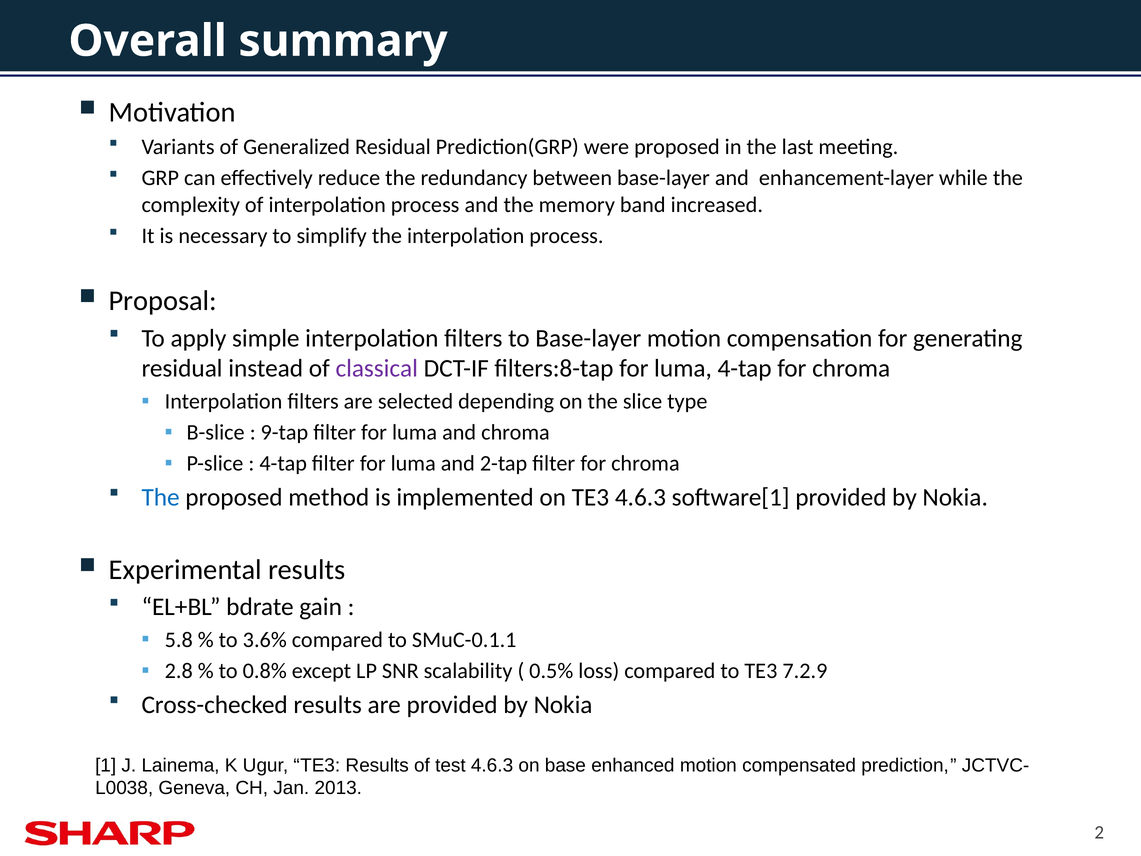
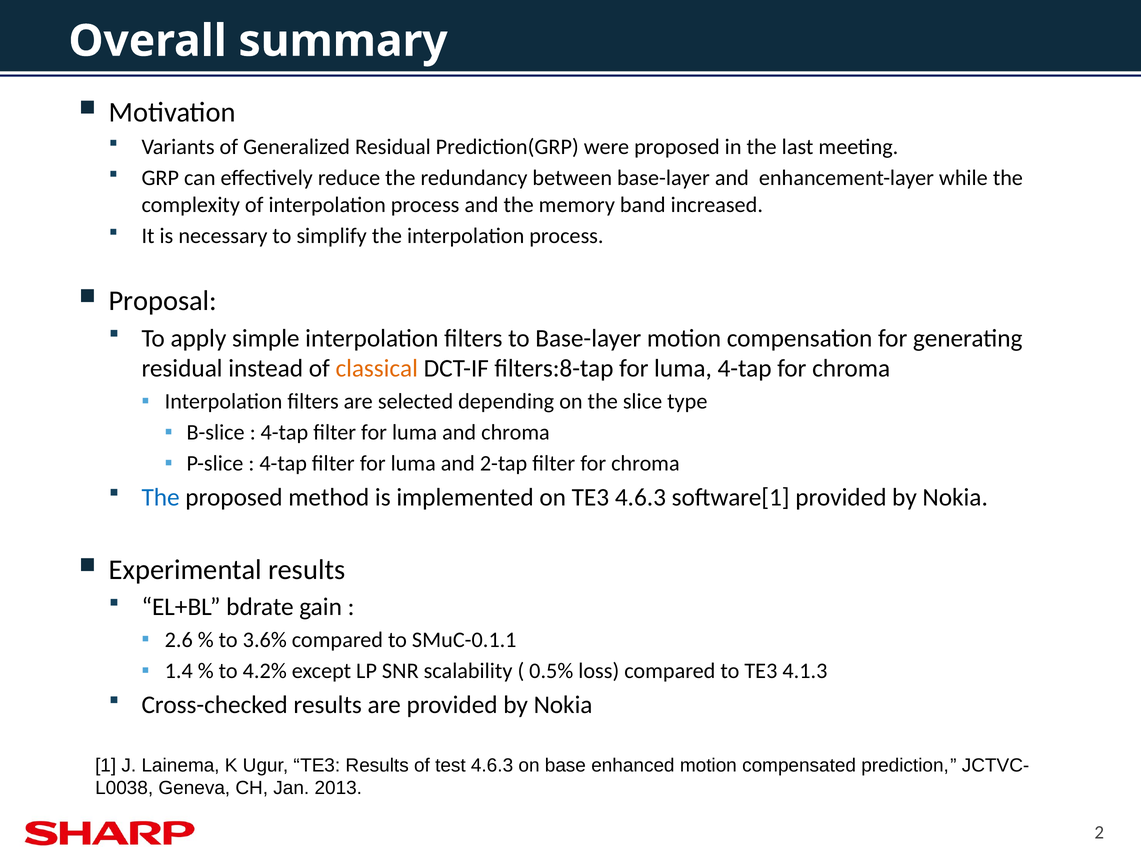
classical colour: purple -> orange
9-tap at (284, 432): 9-tap -> 4-tap
5.8: 5.8 -> 2.6
2.8: 2.8 -> 1.4
0.8%: 0.8% -> 4.2%
7.2.9: 7.2.9 -> 4.1.3
